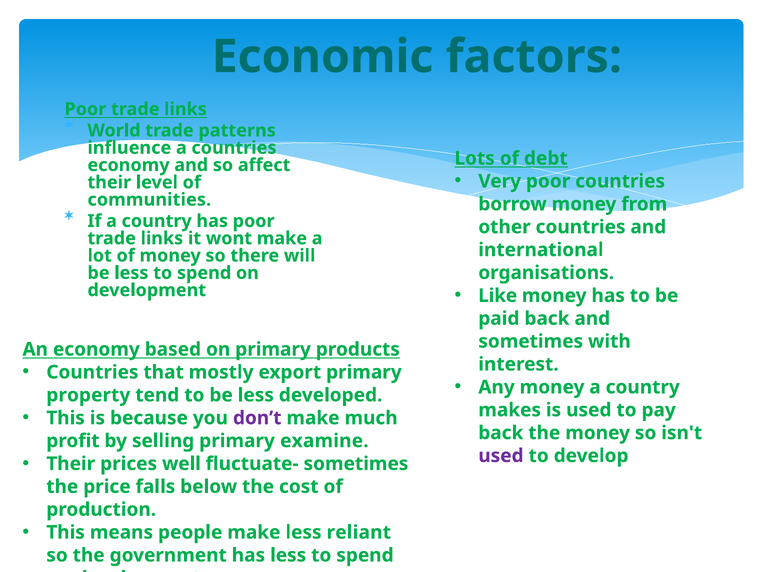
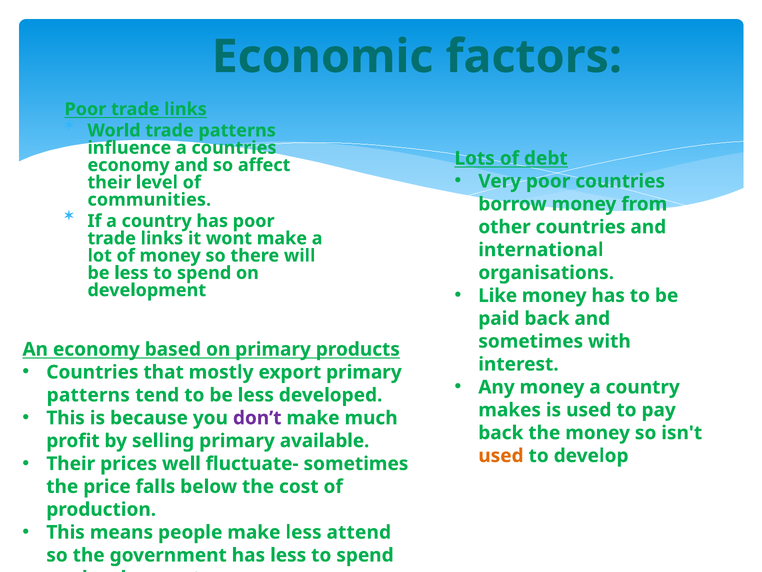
property at (88, 395): property -> patterns
examine: examine -> available
used at (501, 455) colour: purple -> orange
reliant: reliant -> attend
